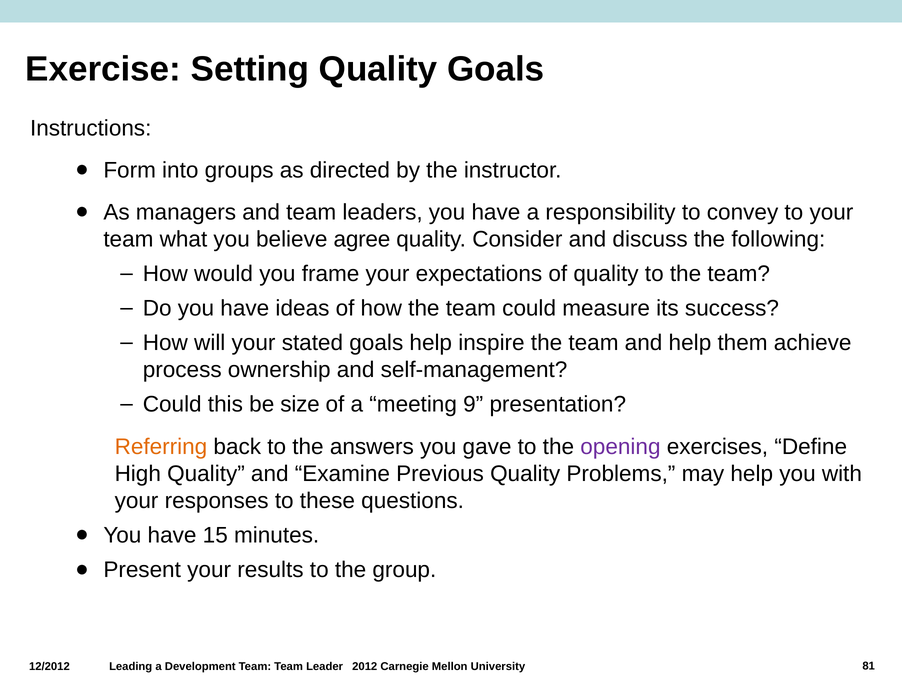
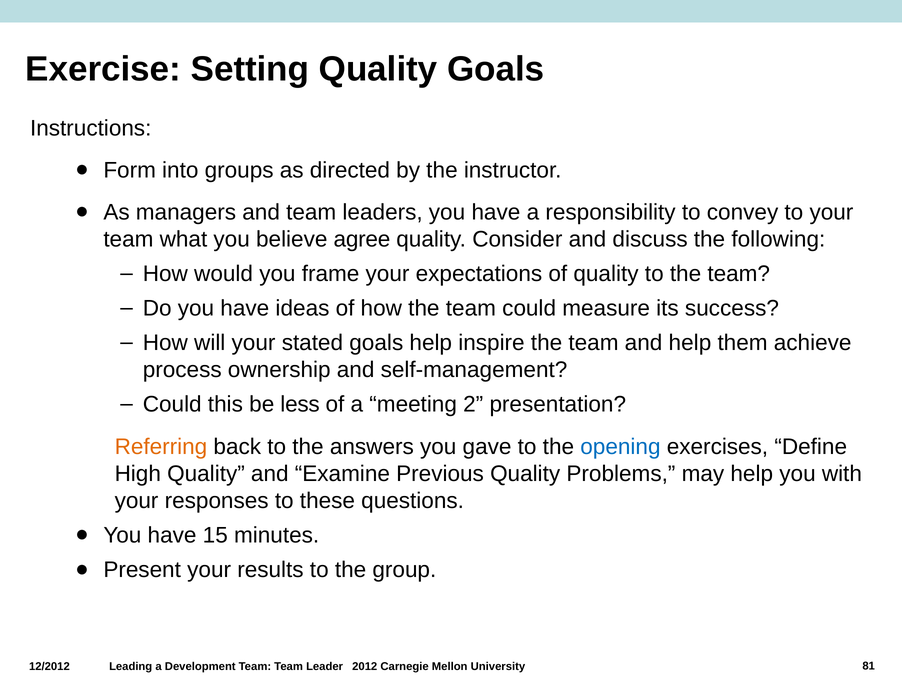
size: size -> less
9: 9 -> 2
opening colour: purple -> blue
